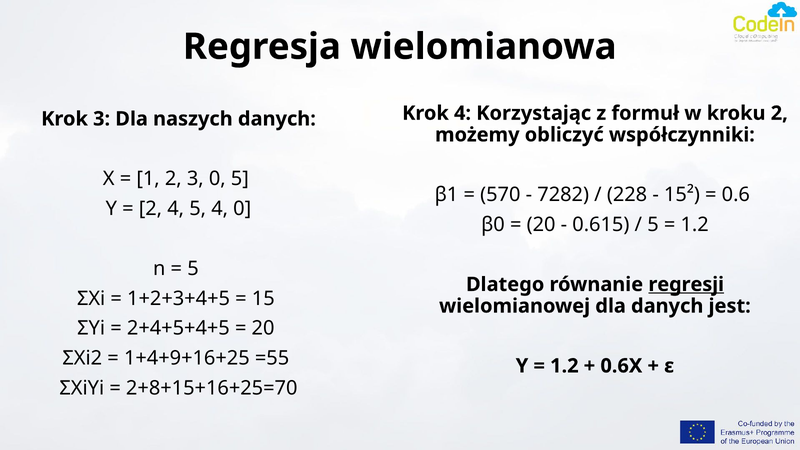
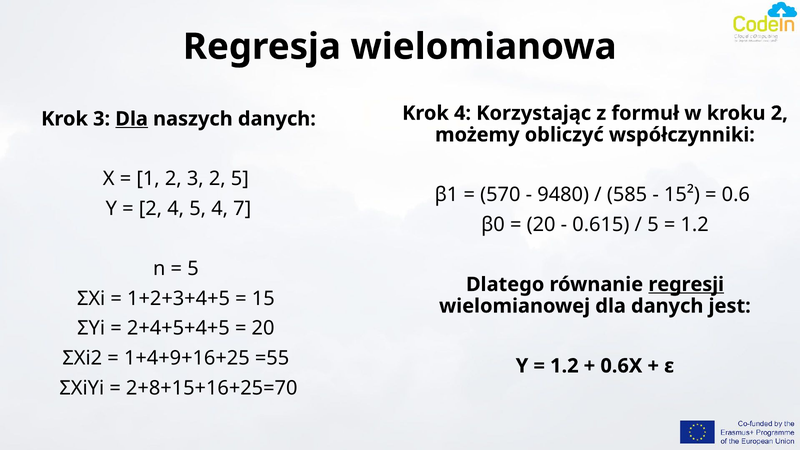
Dla at (132, 119) underline: none -> present
3 0: 0 -> 2
7282: 7282 -> 9480
228: 228 -> 585
4 0: 0 -> 7
